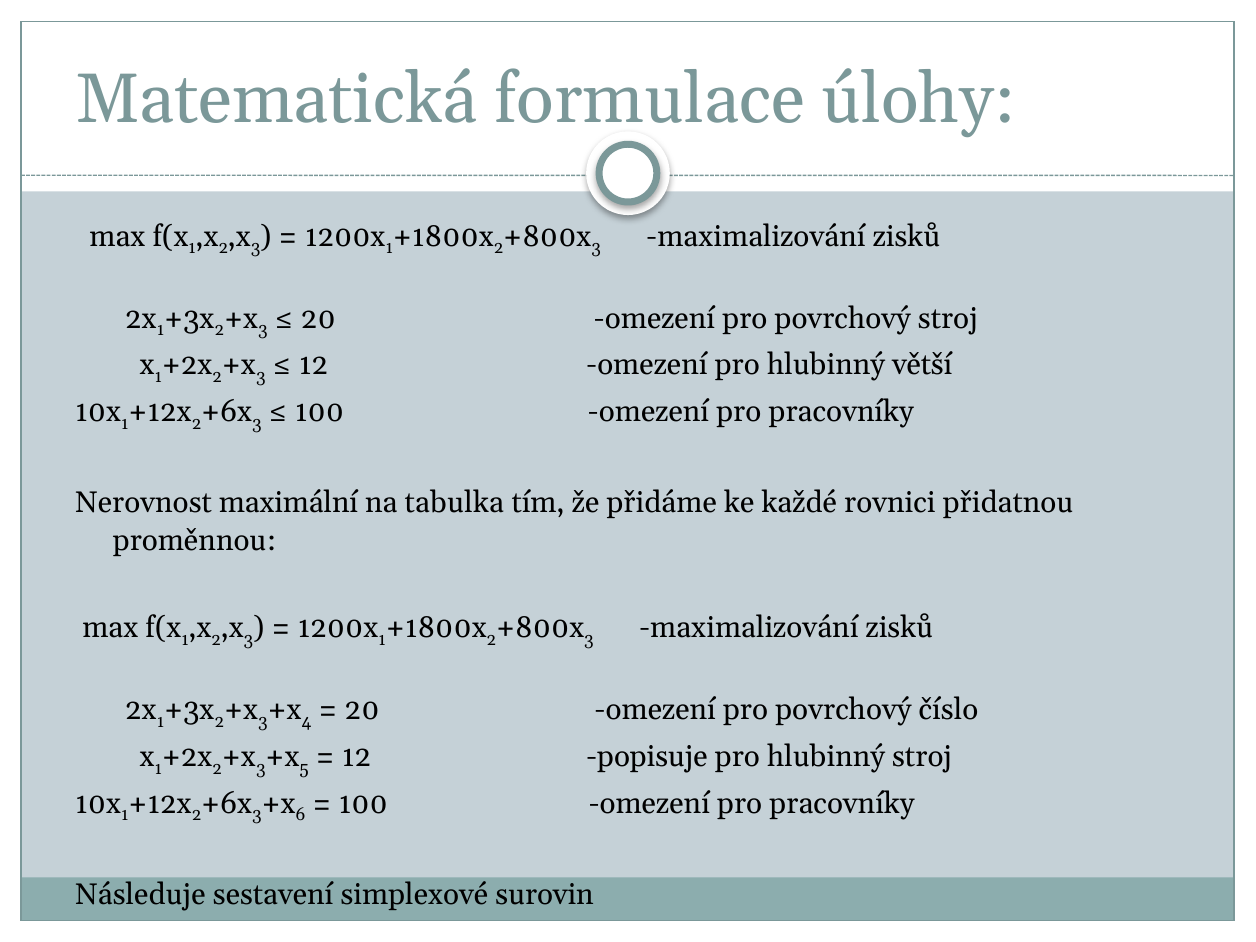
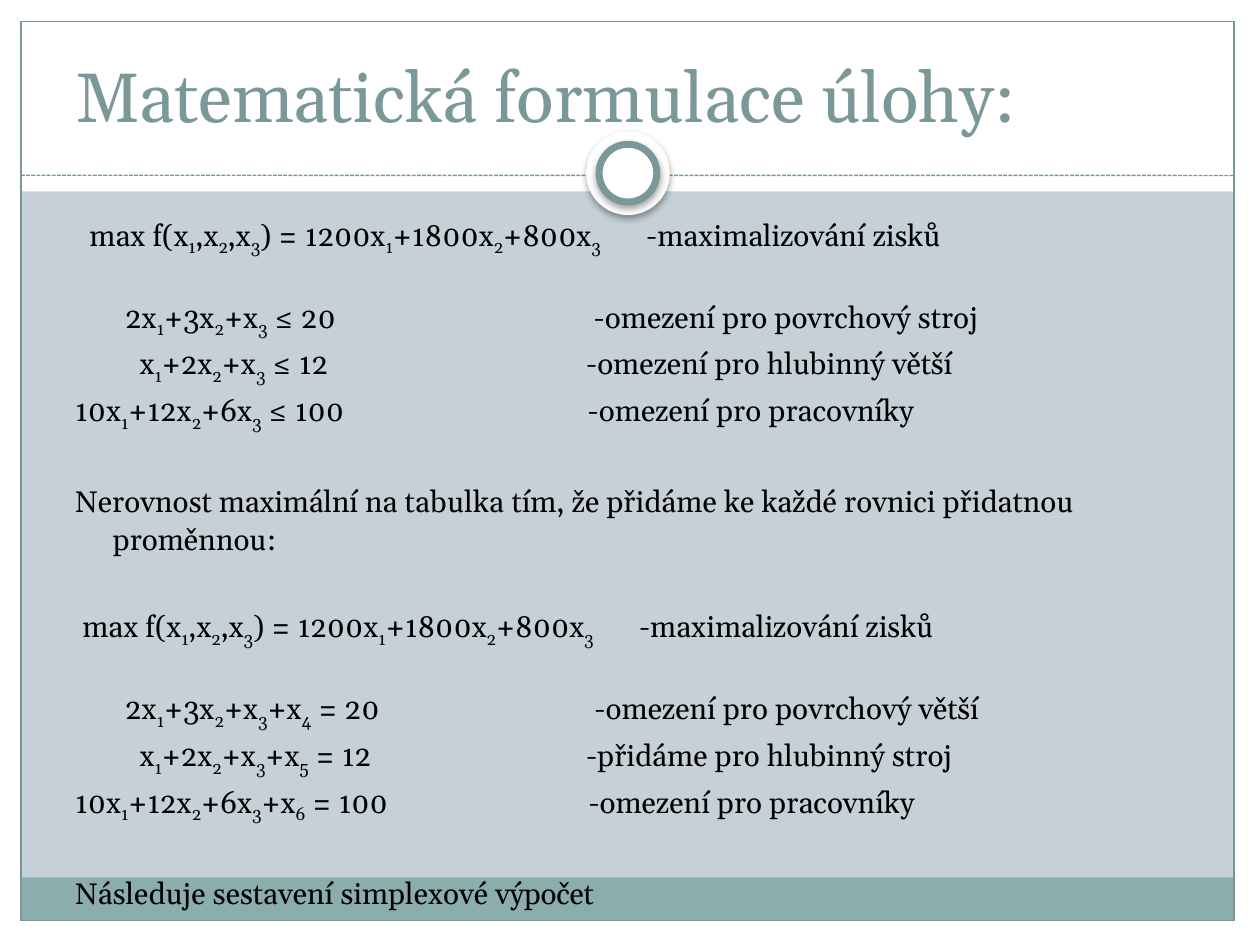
povrchový číslo: číslo -> větší
12 popisuje: popisuje -> přidáme
surovin: surovin -> výpočet
